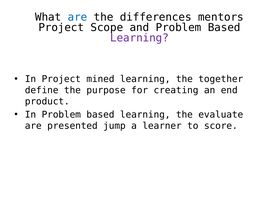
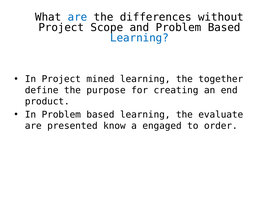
mentors: mentors -> without
Learning at (140, 38) colour: purple -> blue
jump: jump -> know
learner: learner -> engaged
score: score -> order
